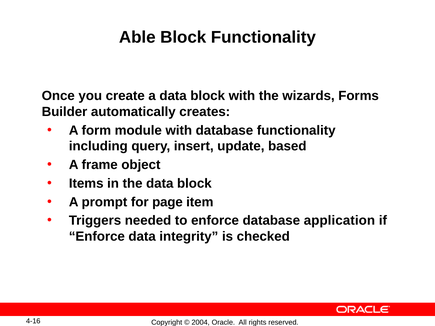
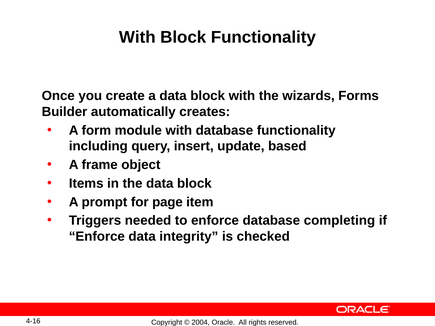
Able at (137, 37): Able -> With
application: application -> completing
